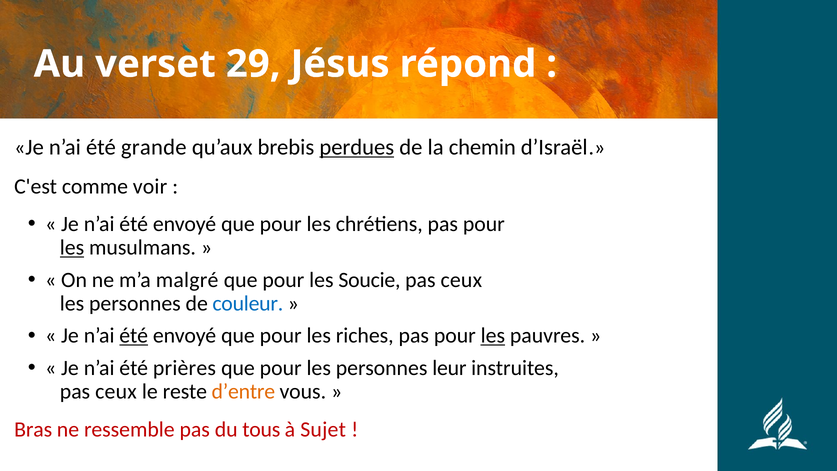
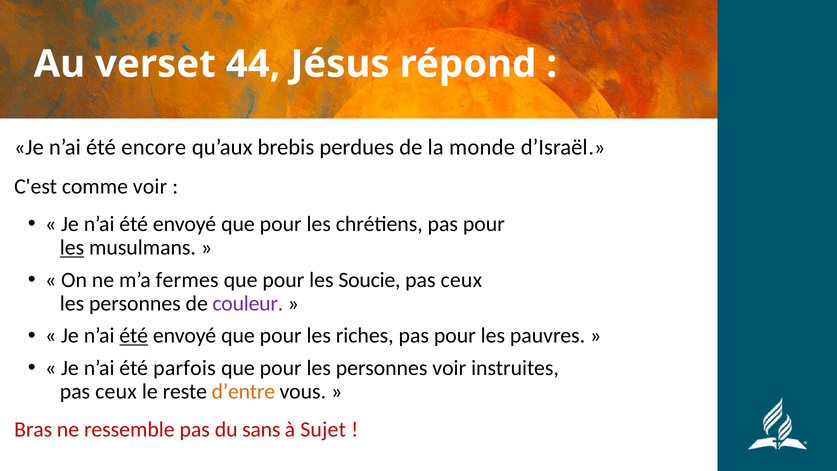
29: 29 -> 44
grande: grande -> encore
perdues underline: present -> none
chemin: chemin -> monde
malgré: malgré -> fermes
couleur colour: blue -> purple
les at (493, 336) underline: present -> none
prières: prières -> parfois
personnes leur: leur -> voir
tous: tous -> sans
